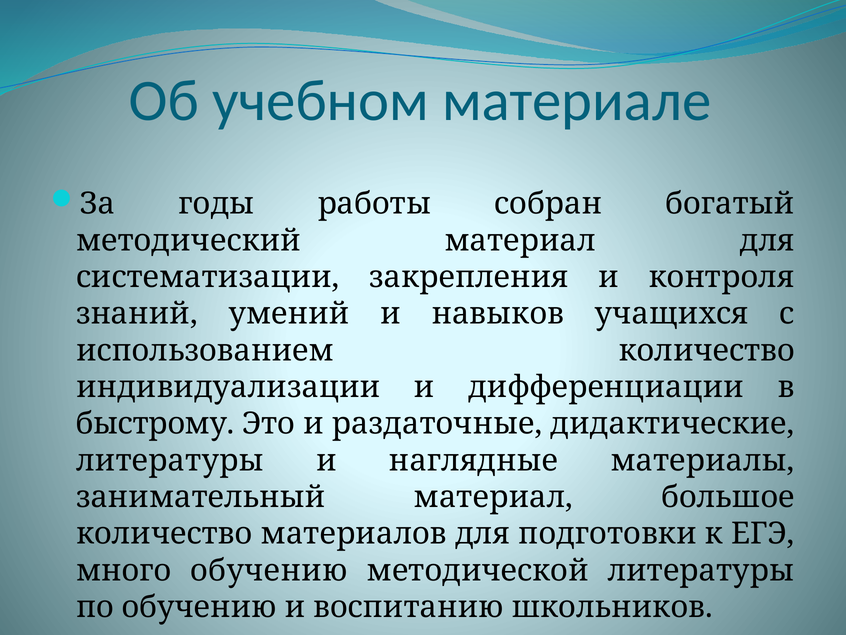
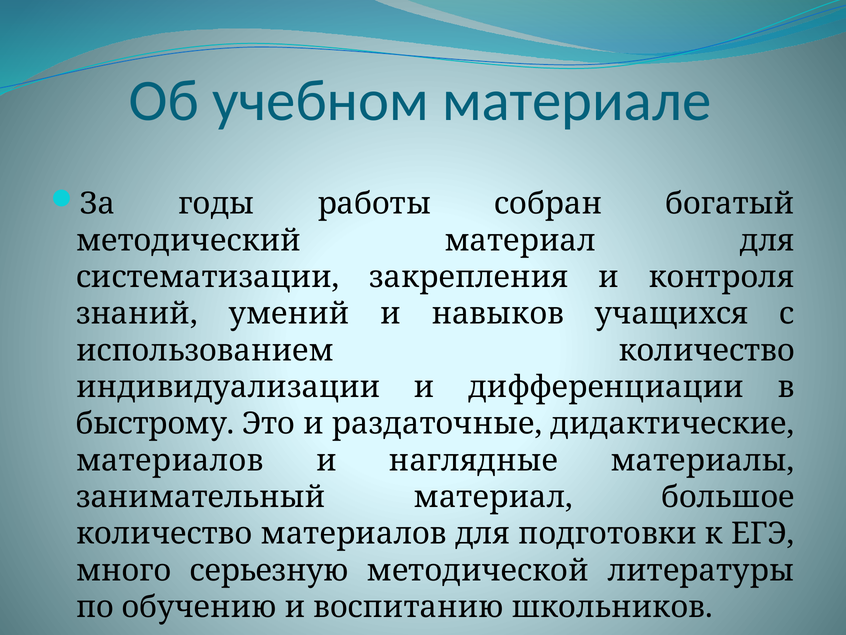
литературы at (170, 460): литературы -> материалов
много обучению: обучению -> серьезную
